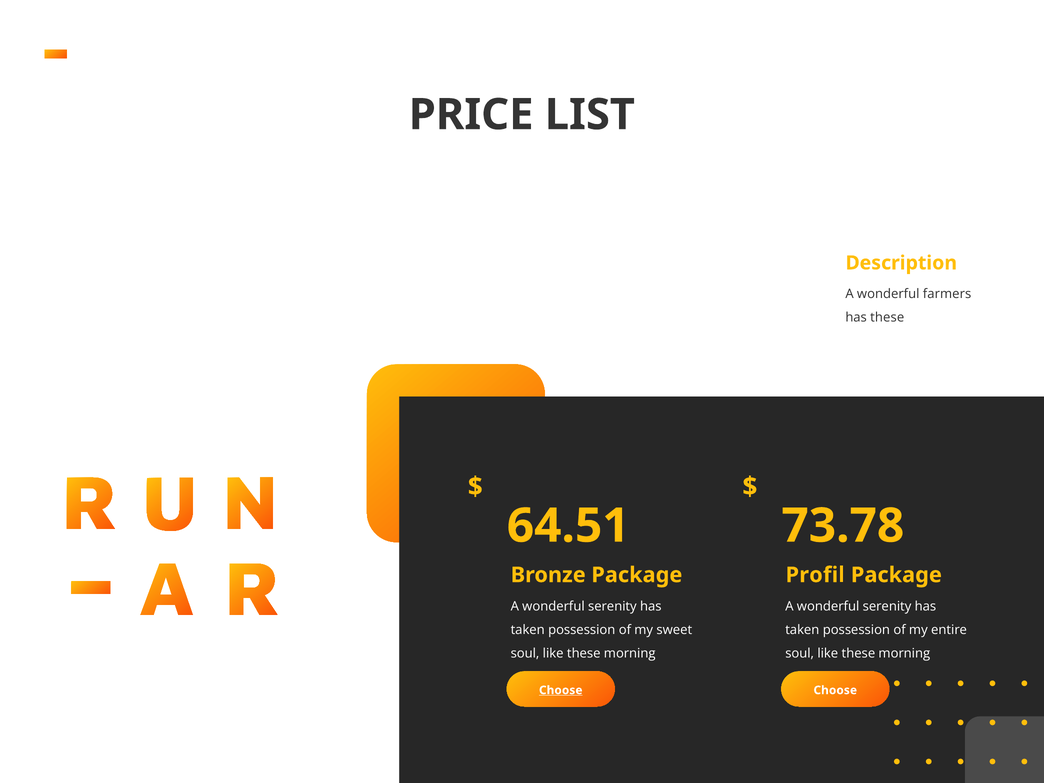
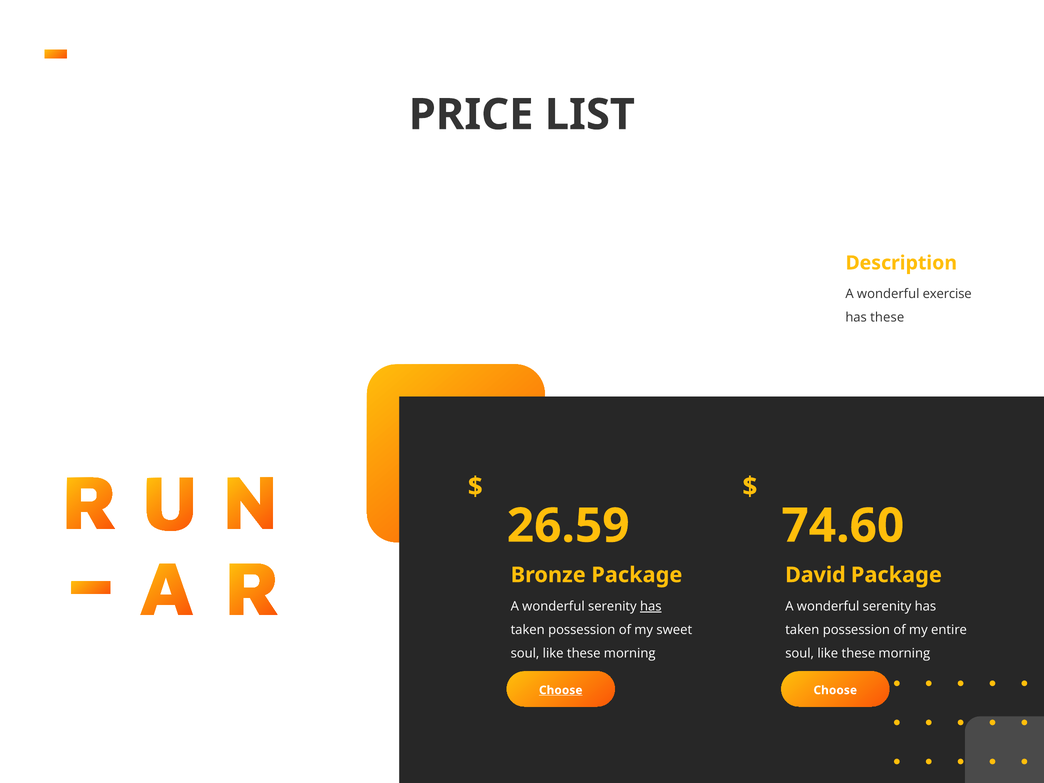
farmers: farmers -> exercise
64.51: 64.51 -> 26.59
73.78: 73.78 -> 74.60
Profil: Profil -> David
has at (651, 606) underline: none -> present
